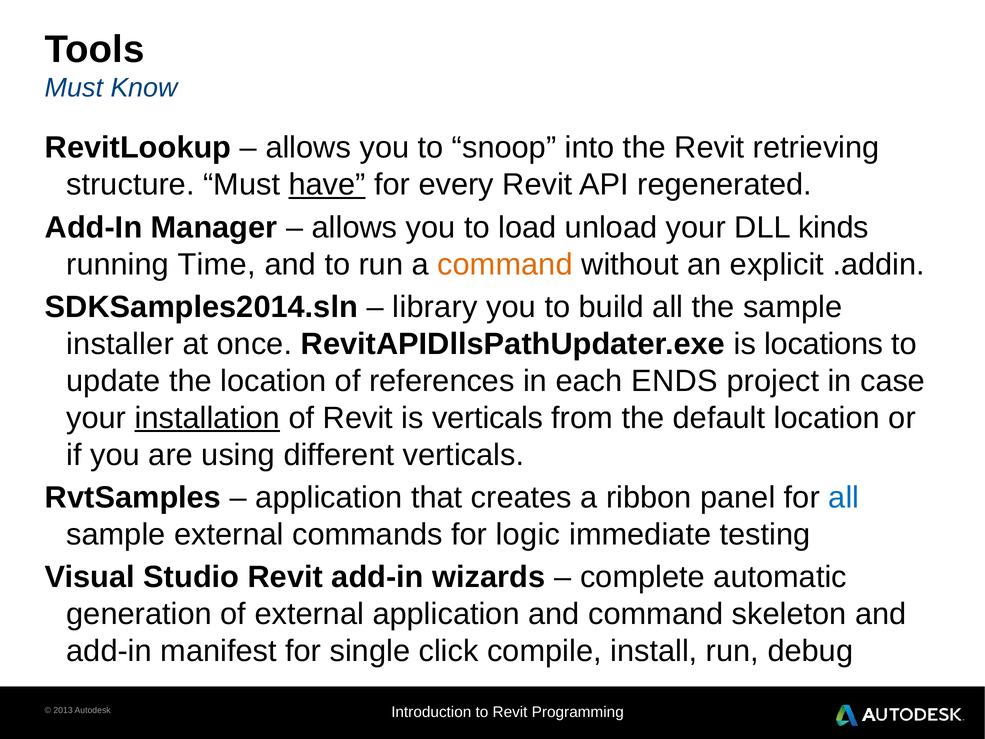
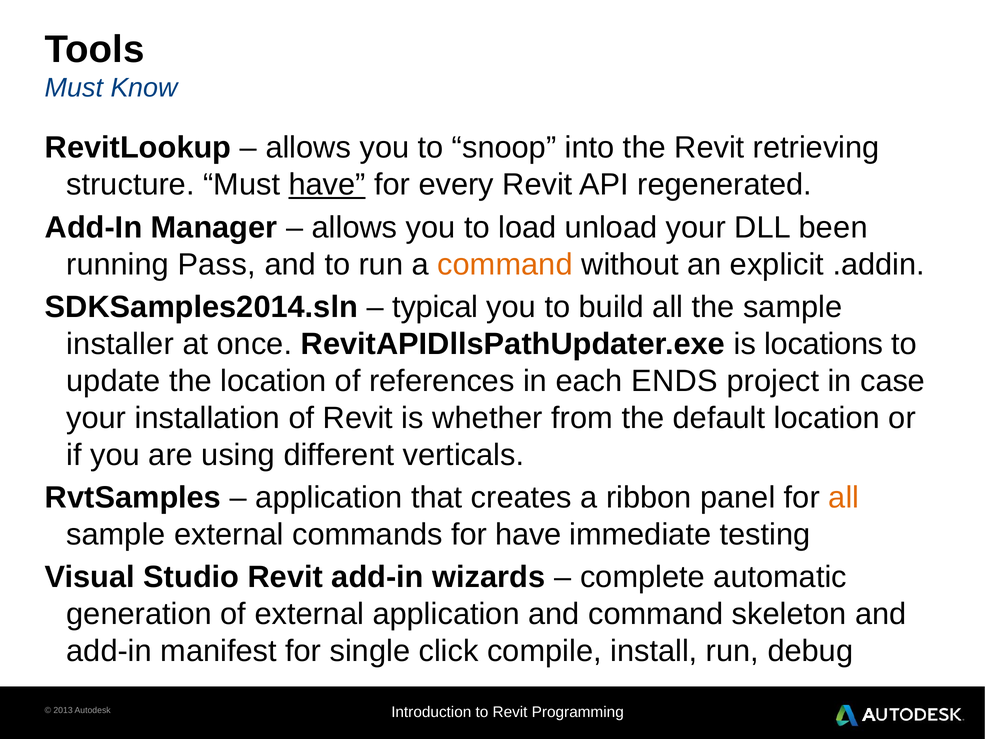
kinds: kinds -> been
Time: Time -> Pass
library: library -> typical
installation underline: present -> none
is verticals: verticals -> whether
all at (844, 497) colour: blue -> orange
for logic: logic -> have
